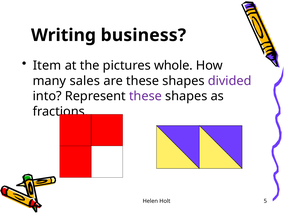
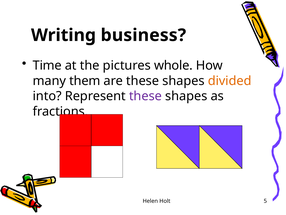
Item: Item -> Time
sales: sales -> them
divided colour: purple -> orange
